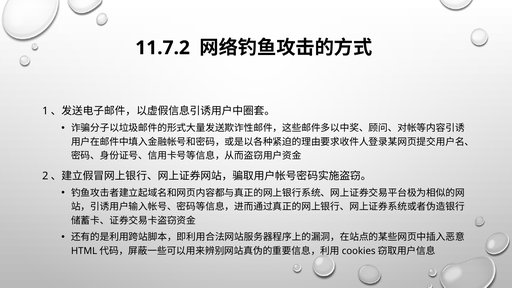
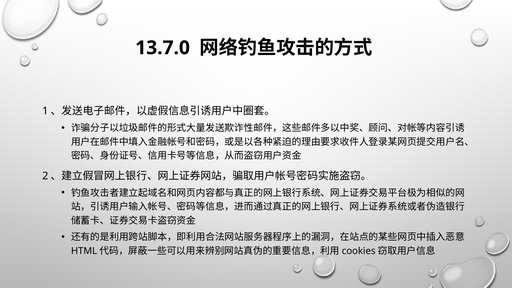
11.7.2: 11.7.2 -> 13.7.0
